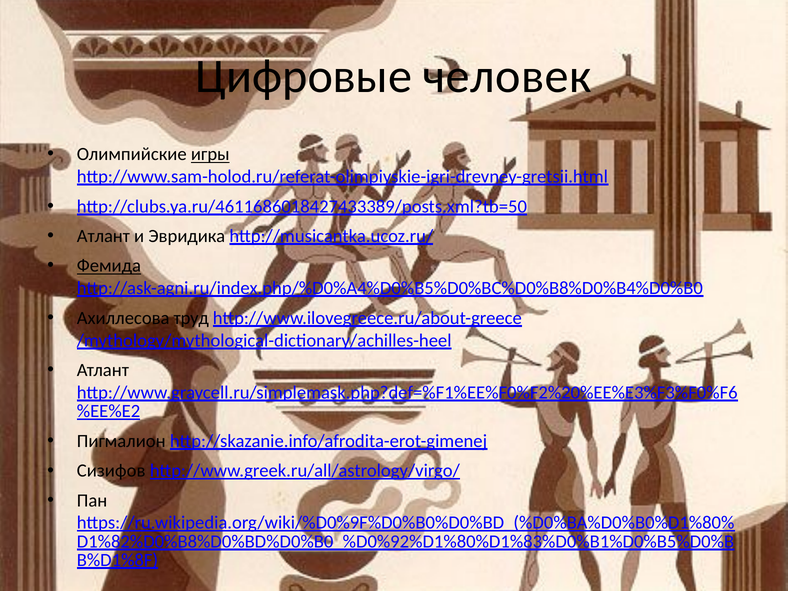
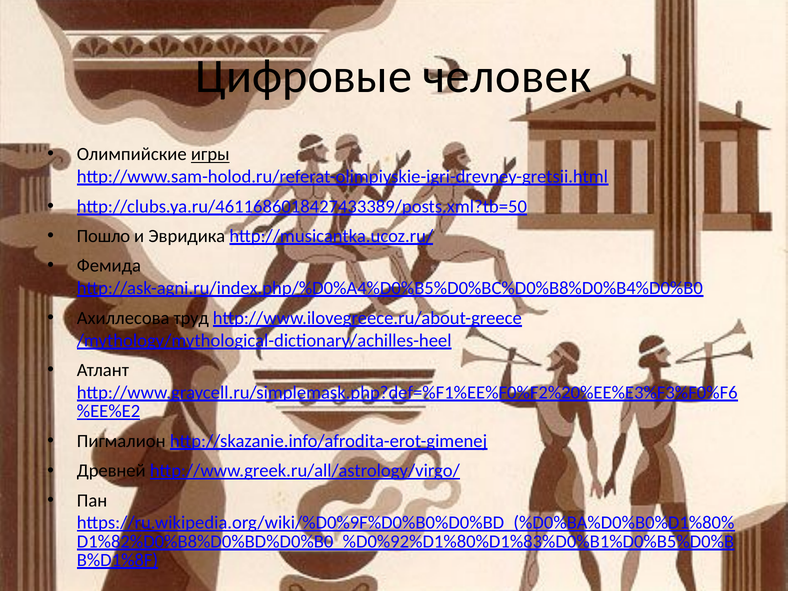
Атлант at (103, 236): Атлант -> Пошло
Фемида underline: present -> none
Сизифов: Сизифов -> Древней
